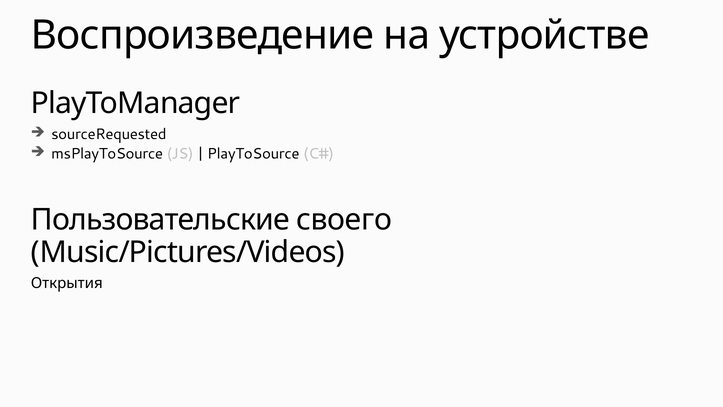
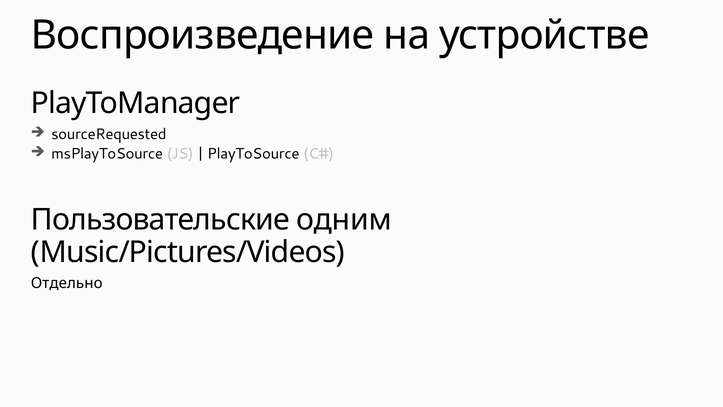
своего: своего -> одним
Открытия: Открытия -> Отдельно
